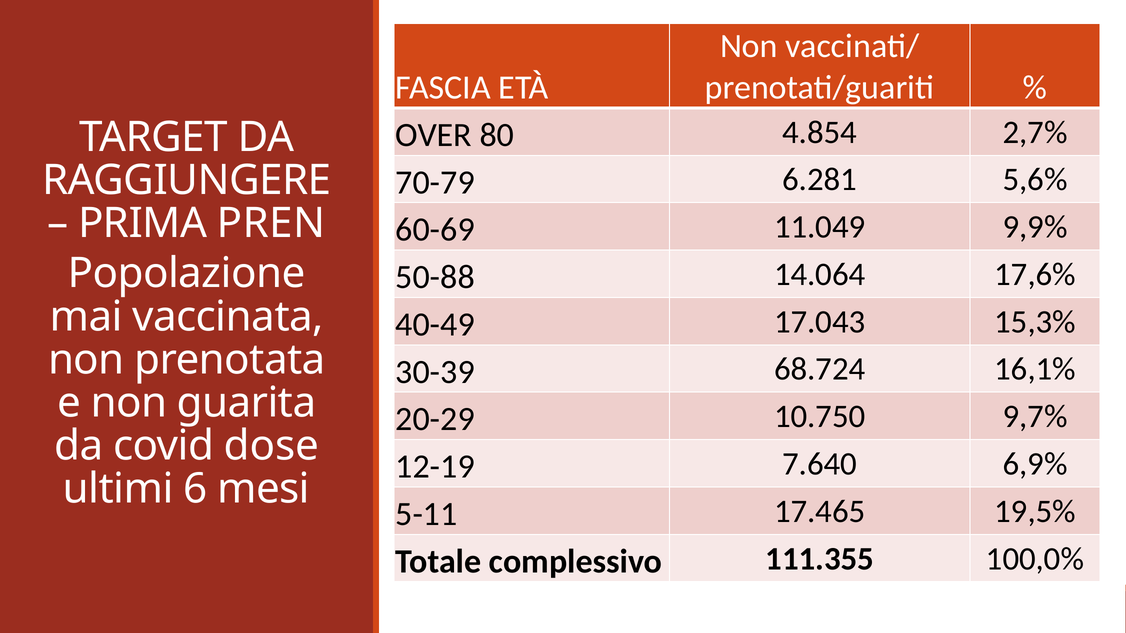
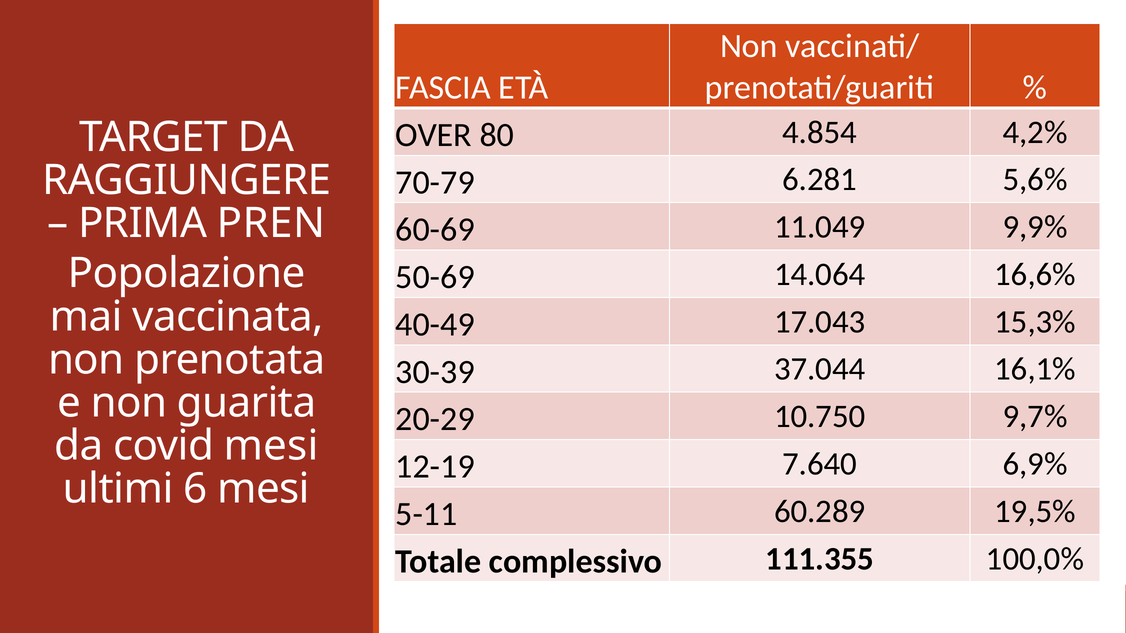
2,7%: 2,7% -> 4,2%
50-88: 50-88 -> 50-69
17,6%: 17,6% -> 16,6%
68.724: 68.724 -> 37.044
covid dose: dose -> mesi
17.465: 17.465 -> 60.289
